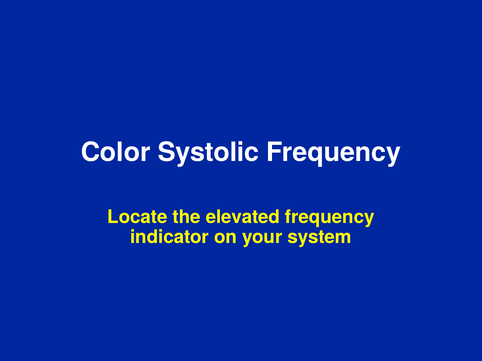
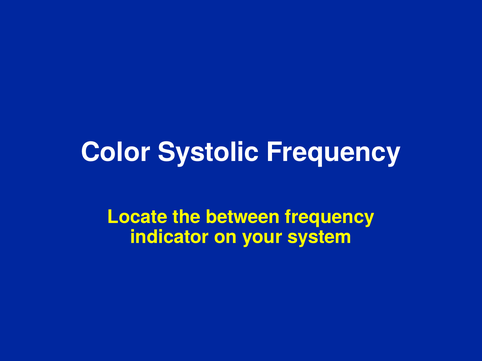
elevated: elevated -> between
